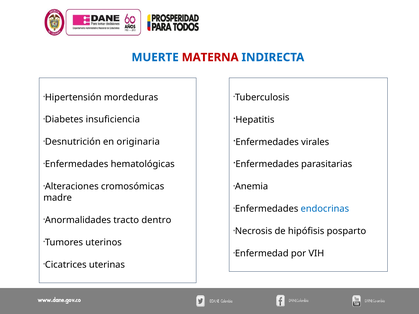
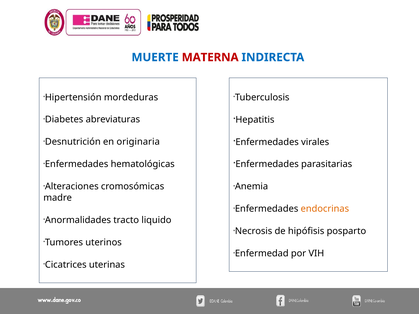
insuficiencia: insuficiencia -> abreviaturas
endocrinas colour: blue -> orange
dentro: dentro -> liquido
